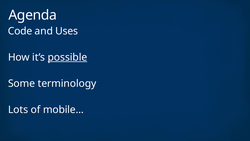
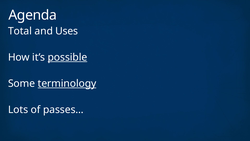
Code: Code -> Total
terminology underline: none -> present
mobile…: mobile… -> passes…
